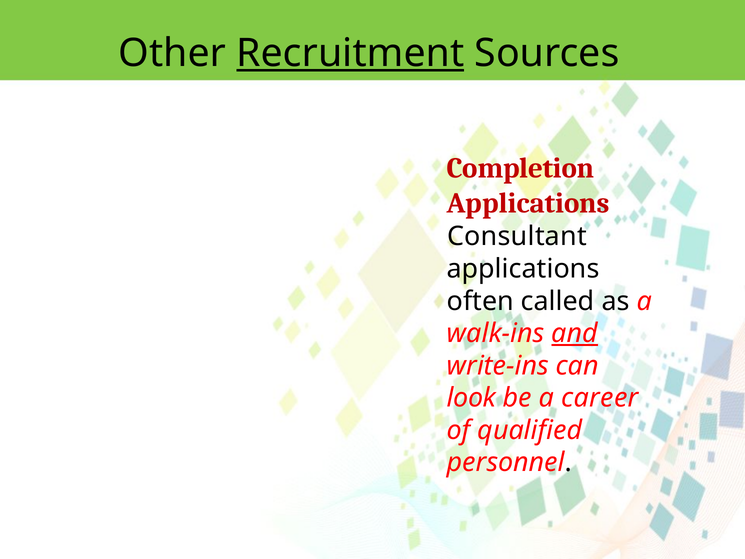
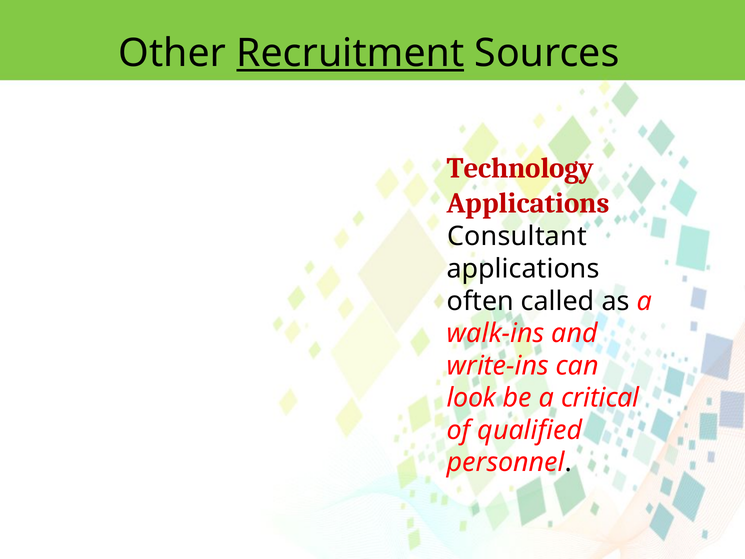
Completion: Completion -> Technology
and underline: present -> none
career: career -> critical
